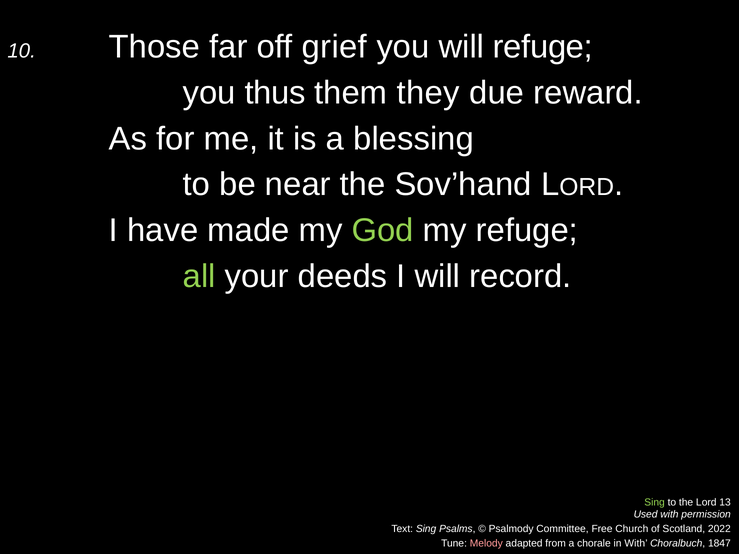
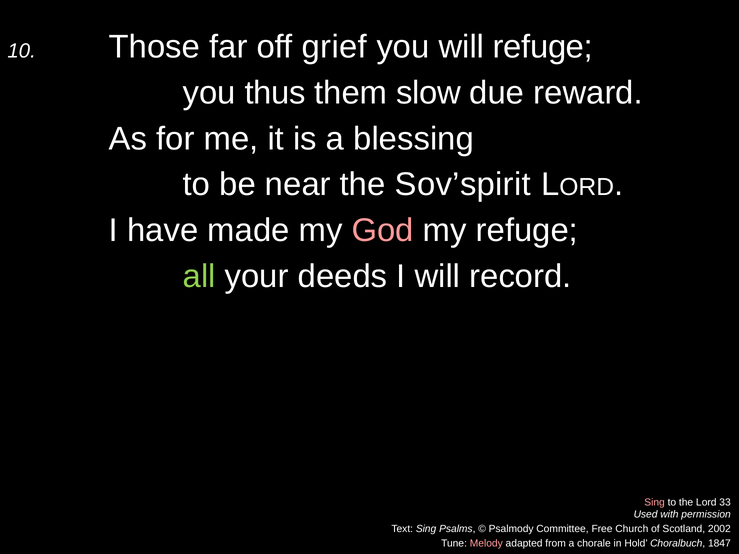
they: they -> slow
Sov’hand: Sov’hand -> Sov’spirit
God colour: light green -> pink
Sing at (655, 503) colour: light green -> pink
13: 13 -> 33
2022: 2022 -> 2002
in With: With -> Hold
